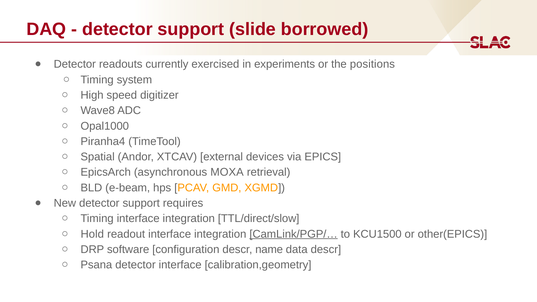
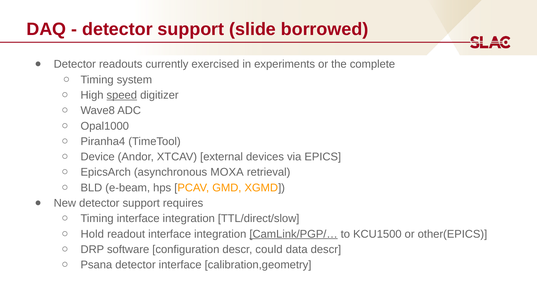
positions: positions -> complete
speed underline: none -> present
Spatial: Spatial -> Device
name: name -> could
